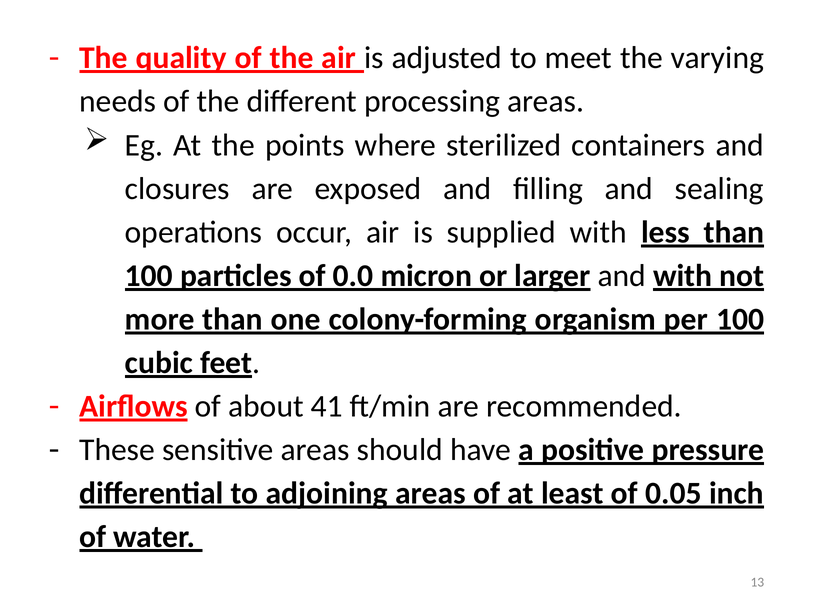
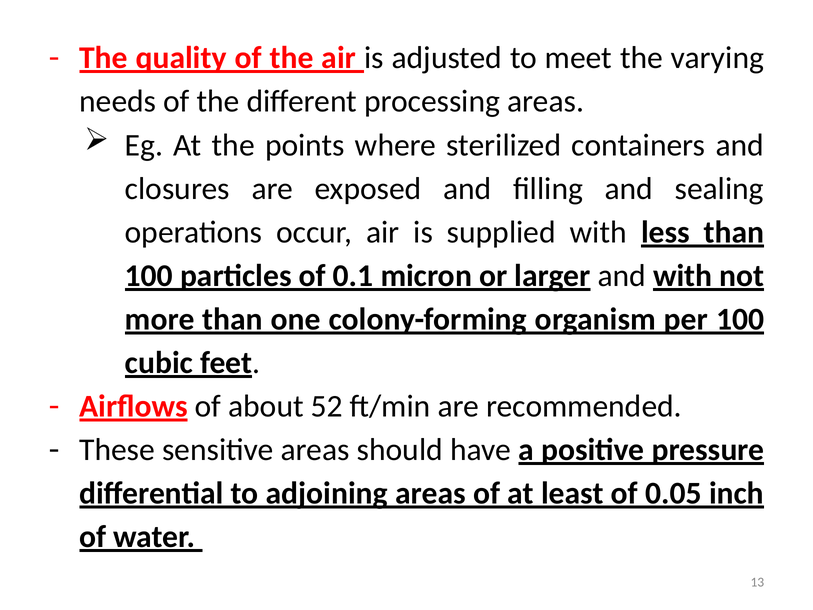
0.0: 0.0 -> 0.1
41: 41 -> 52
